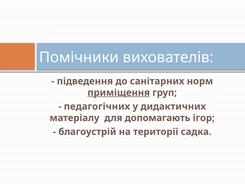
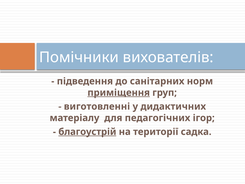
педагогічних: педагогічних -> виготовленні
допомагають: допомагають -> педагогічних
благоустрій underline: none -> present
